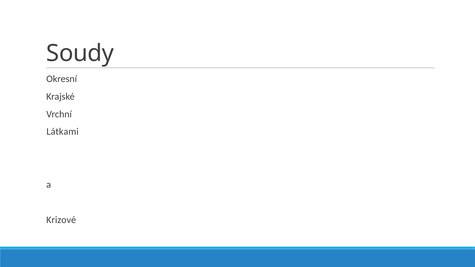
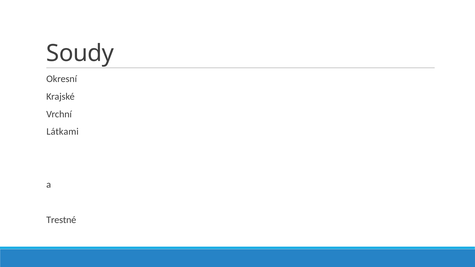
Krizové: Krizové -> Trestné
